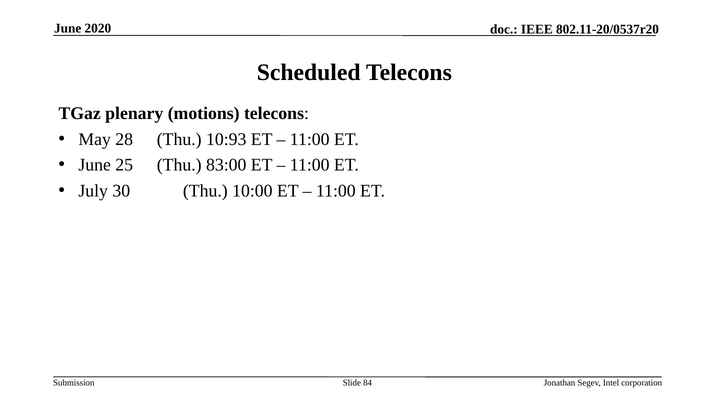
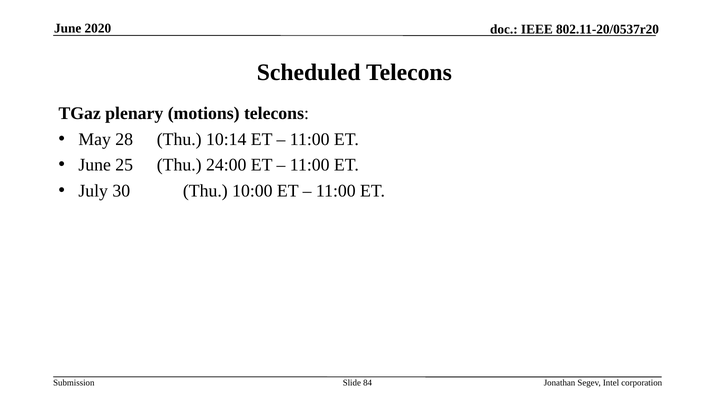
10:93: 10:93 -> 10:14
83:00: 83:00 -> 24:00
